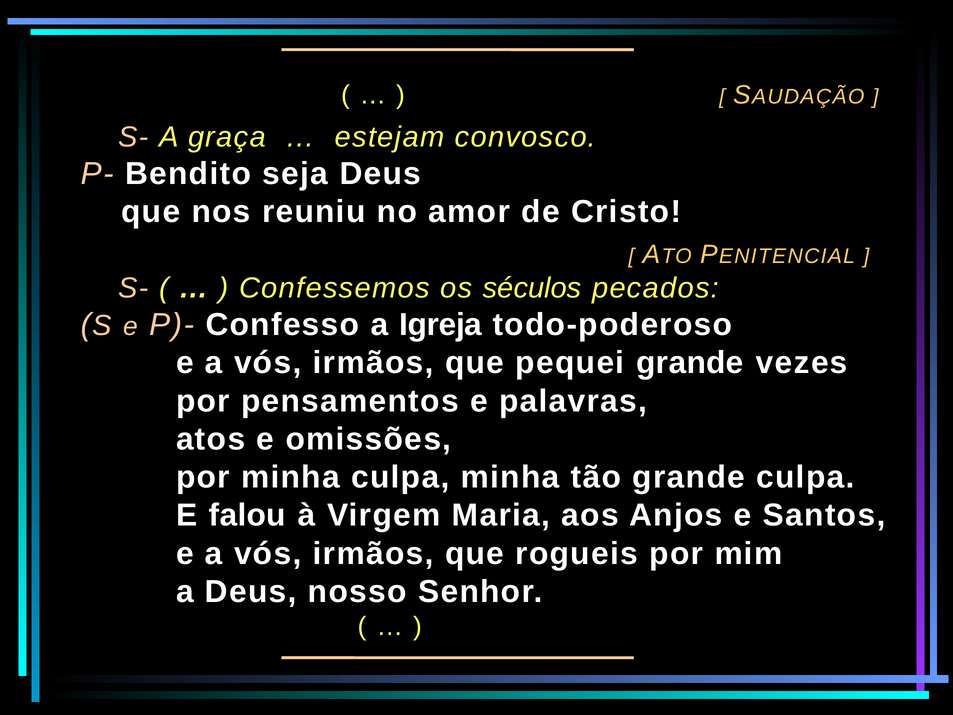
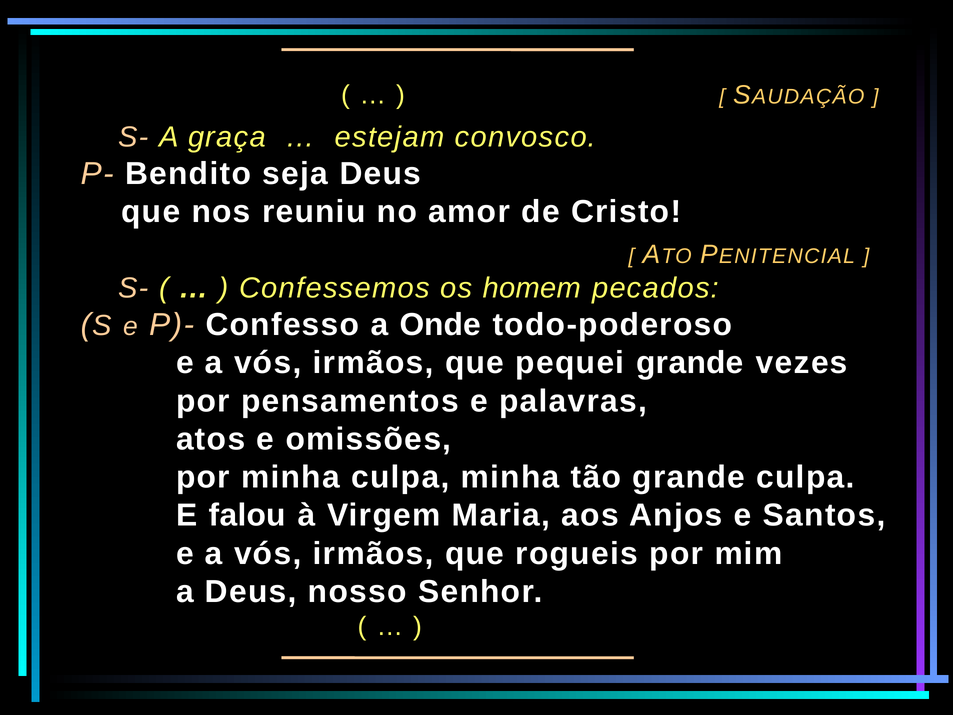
séculos: séculos -> homem
Igreja: Igreja -> Onde
